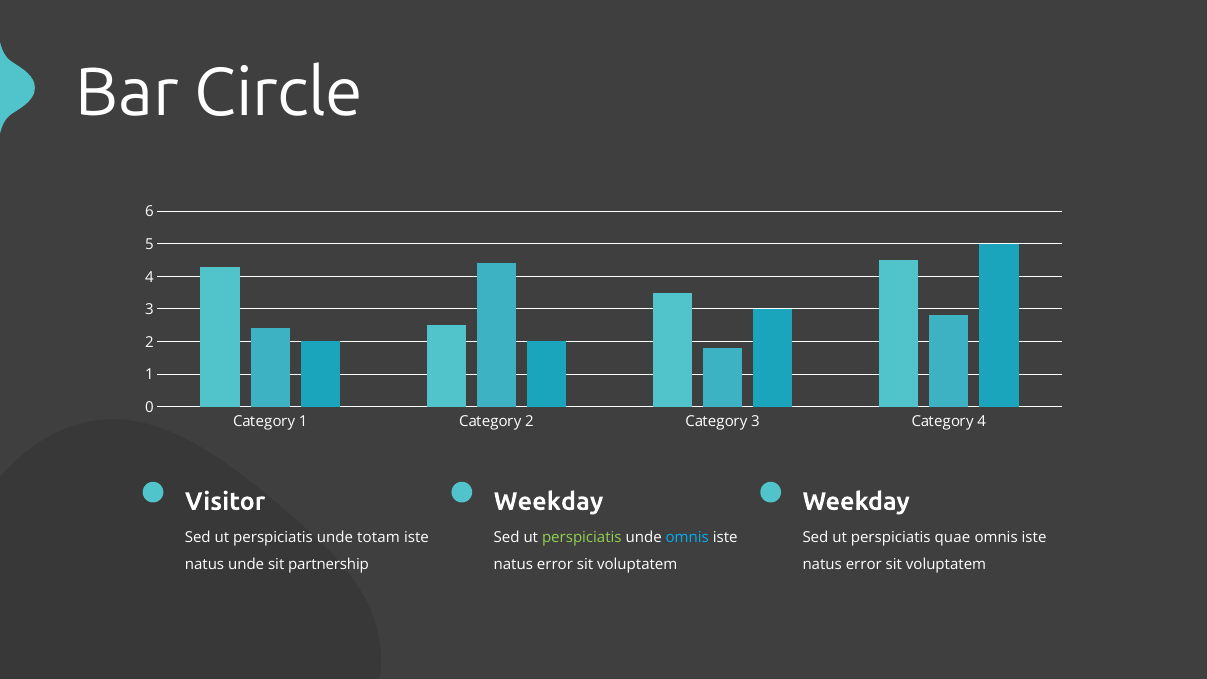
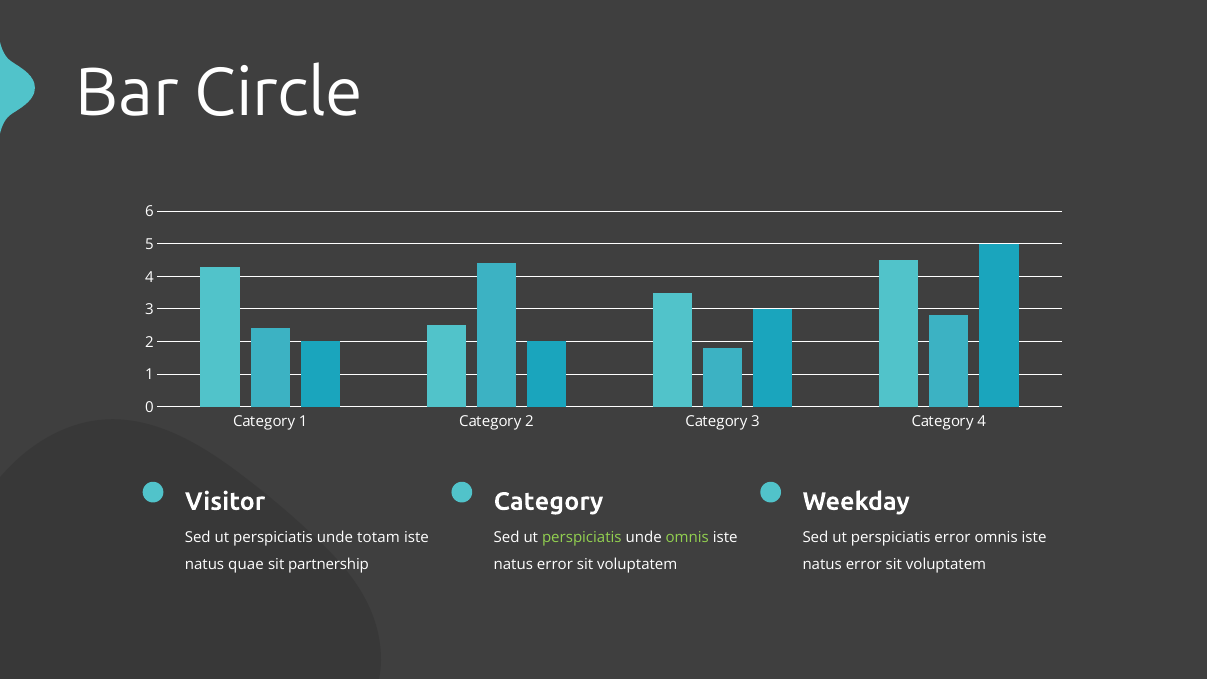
Weekday at (549, 501): Weekday -> Category
omnis at (687, 537) colour: light blue -> light green
perspiciatis quae: quae -> error
natus unde: unde -> quae
